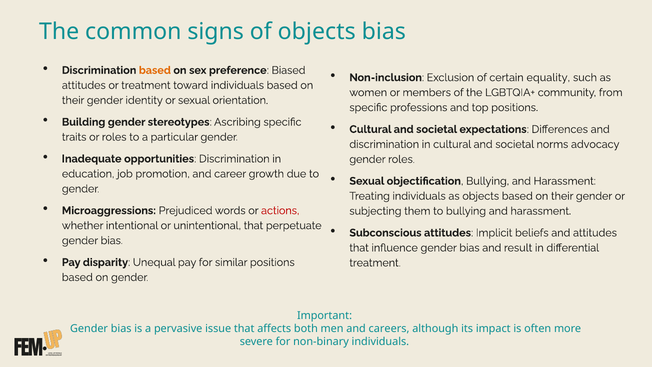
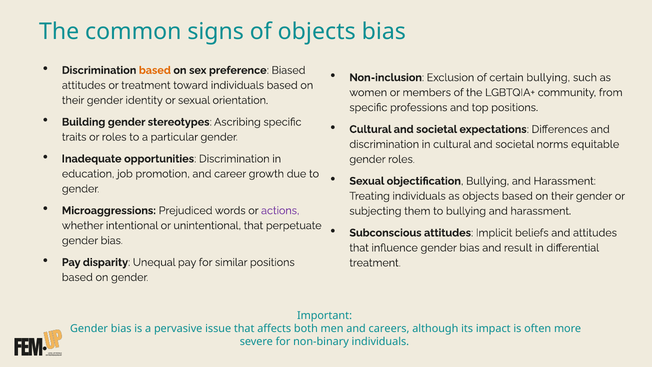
certain equality: equality -> bullying
advocacy: advocacy -> equitable
actions colour: red -> purple
